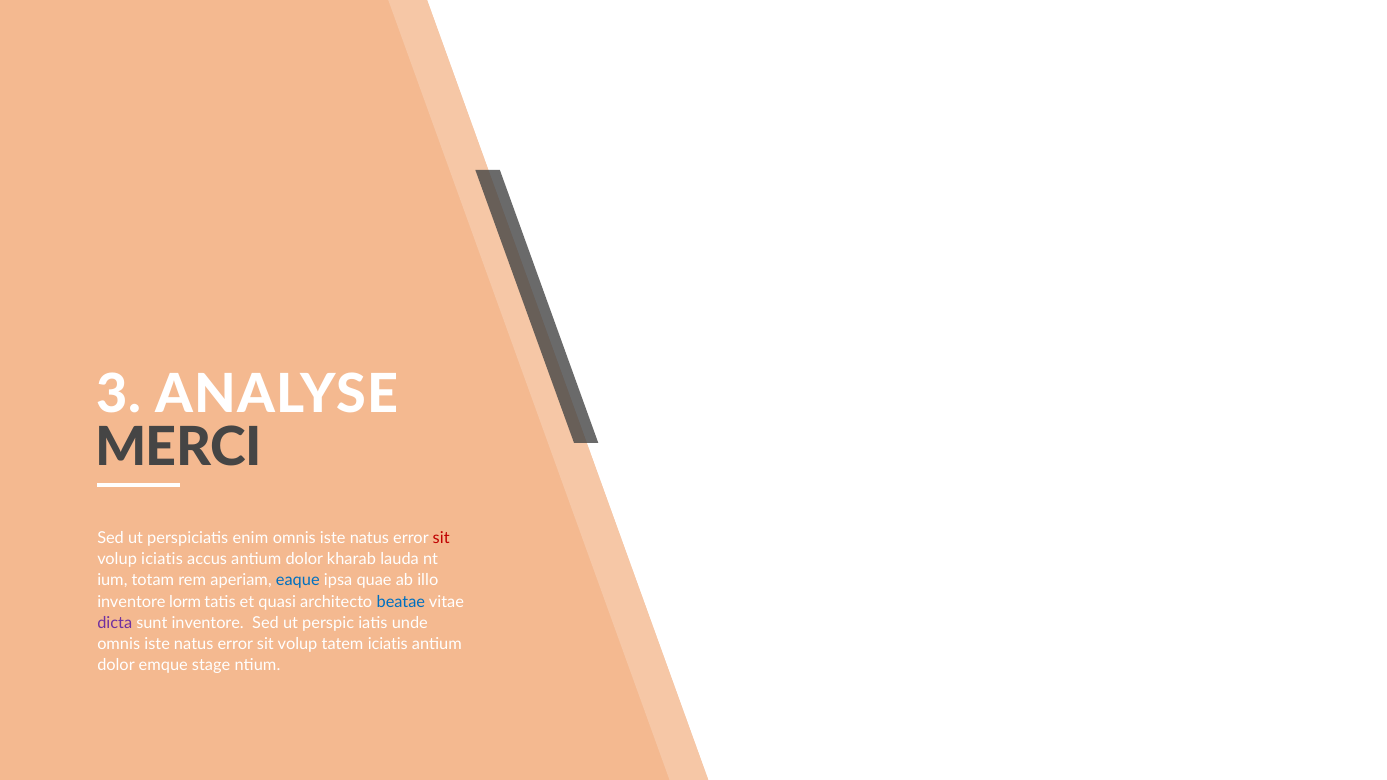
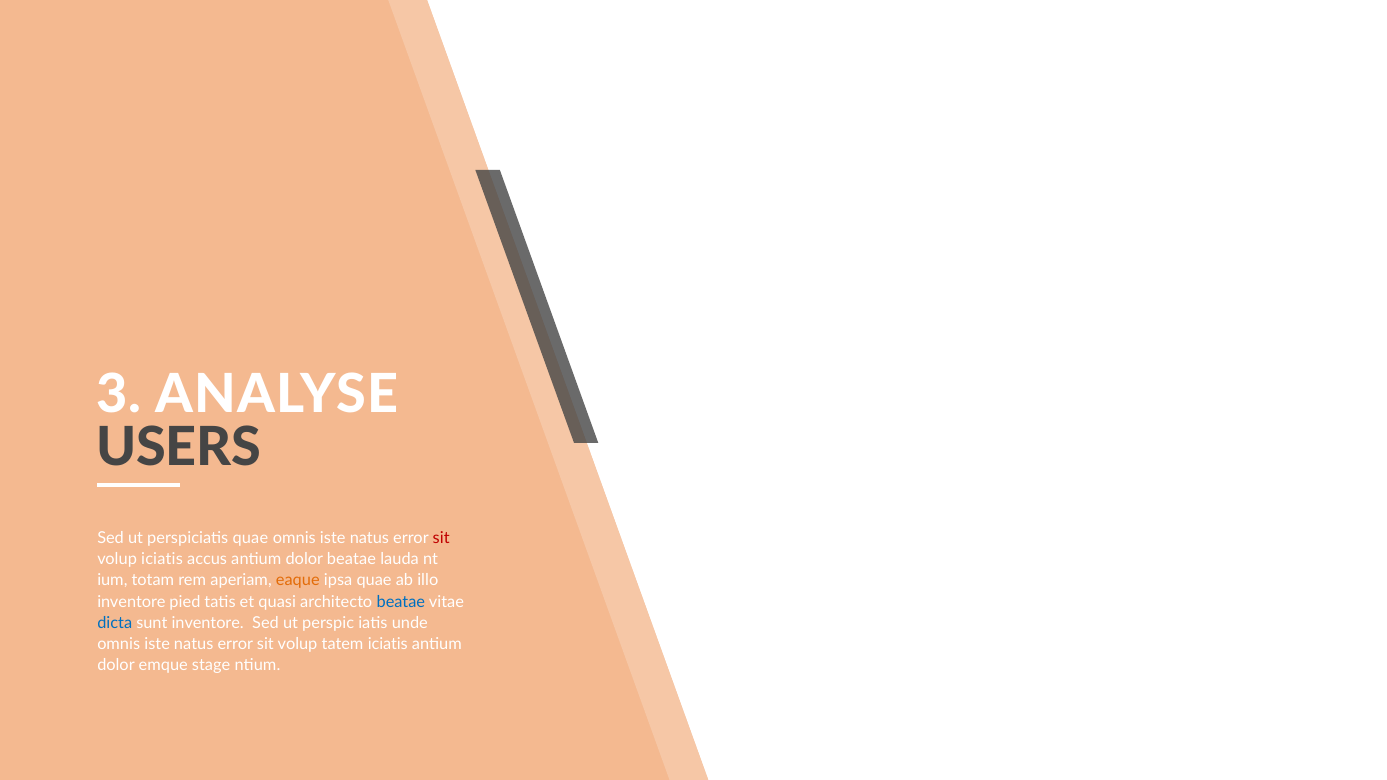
MERCI: MERCI -> USERS
perspiciatis enim: enim -> quae
dolor kharab: kharab -> beatae
eaque colour: blue -> orange
lorm: lorm -> pied
dicta colour: purple -> blue
